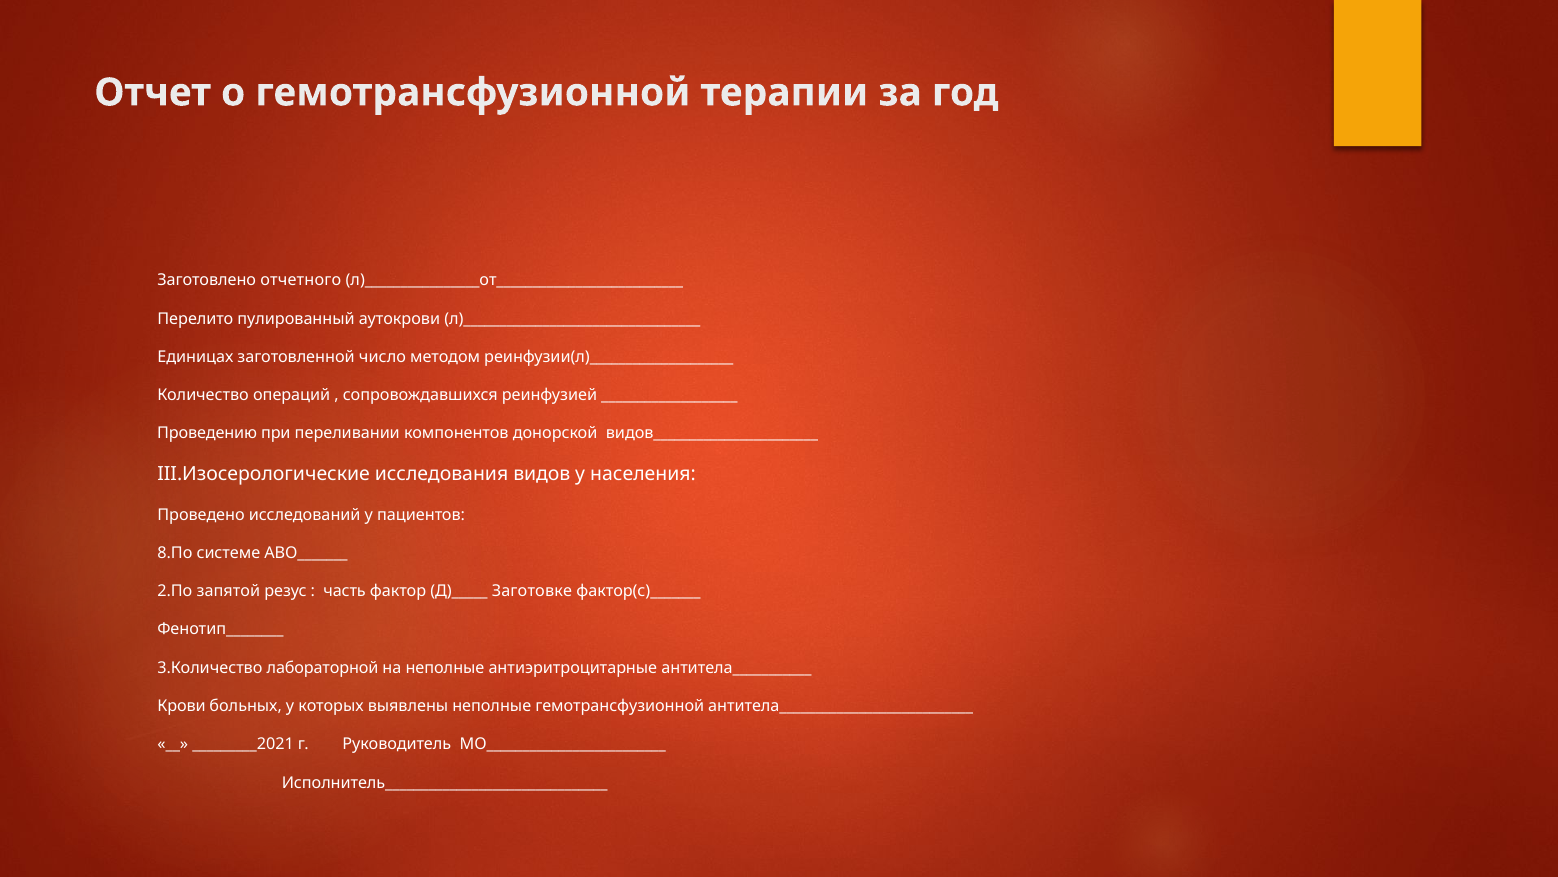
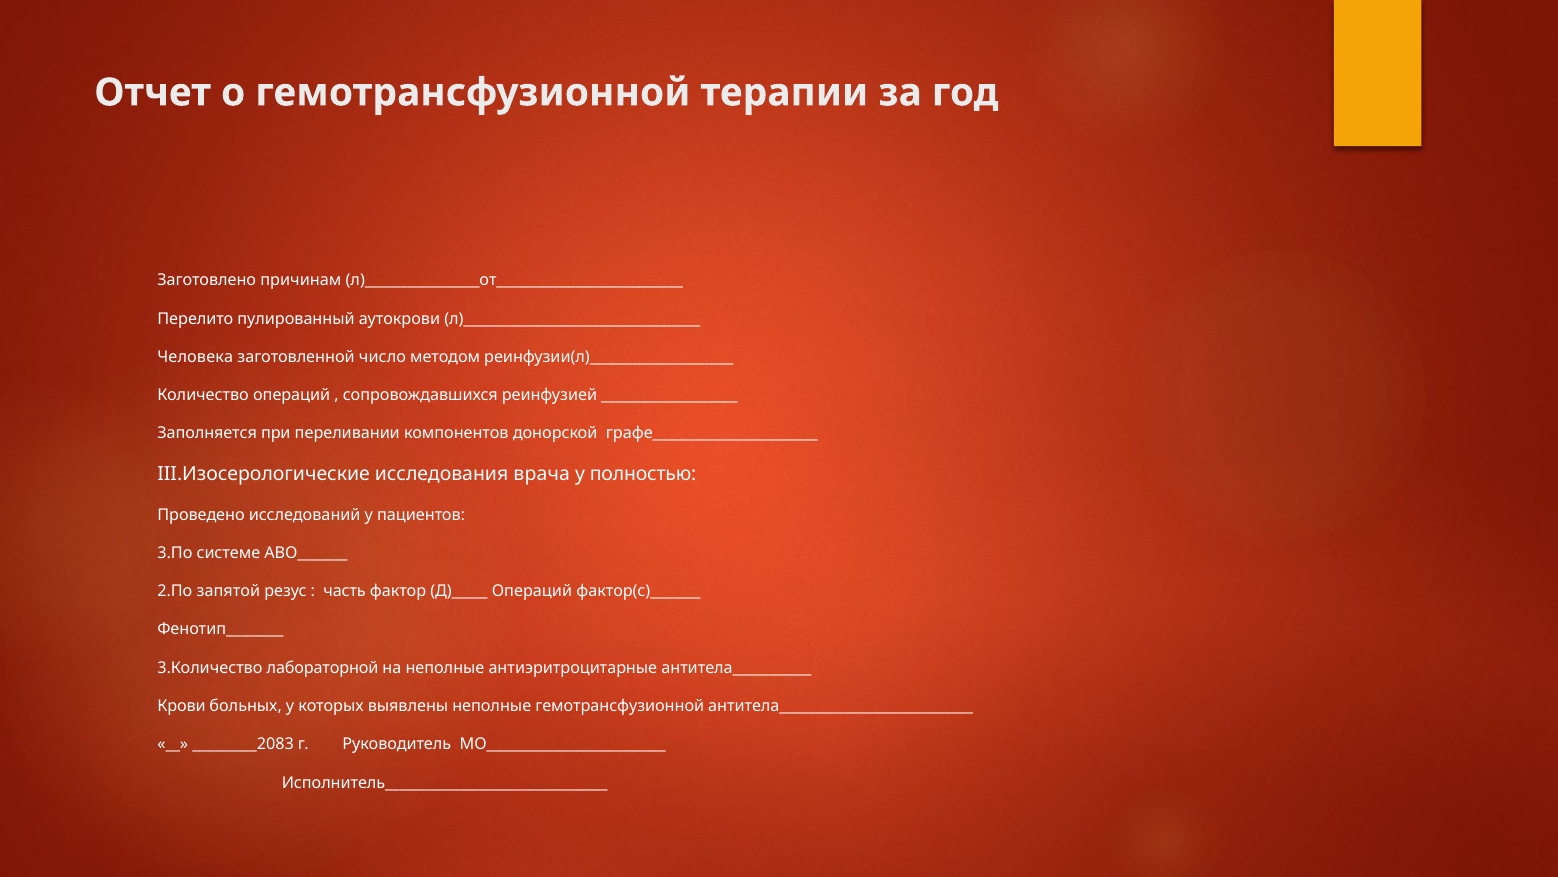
отчетного: отчетного -> причинам
Единицах: Единицах -> Человека
Проведению: Проведению -> Заполняется
видов_______________________: видов_______________________ -> графе_______________________
видов: видов -> врача
населения: населения -> полностью
8.По: 8.По -> 3.По
Д)_____ Заготовке: Заготовке -> Операций
_________2021: _________2021 -> _________2083
